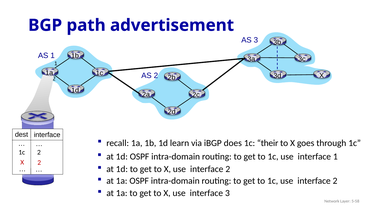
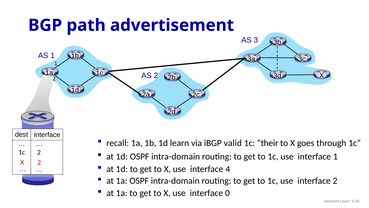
does: does -> valid
X use interface 2: 2 -> 4
interface 3: 3 -> 0
